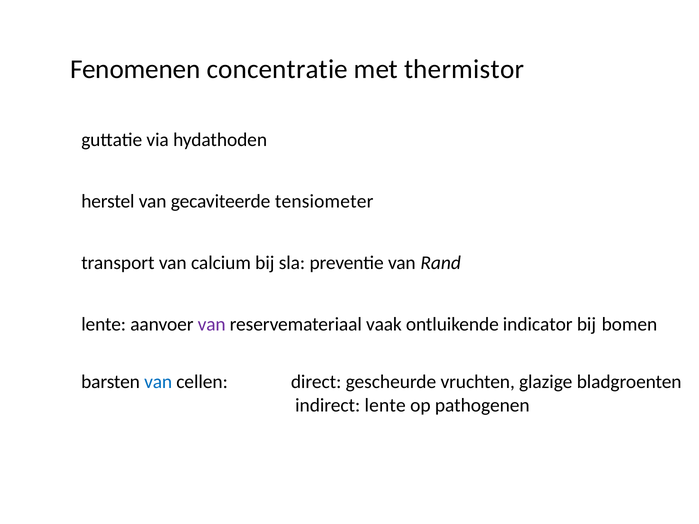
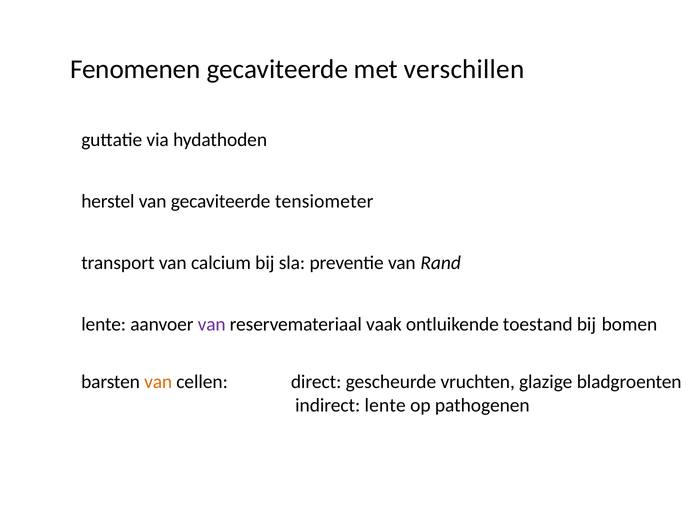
Fenomenen concentratie: concentratie -> gecaviteerde
thermistor: thermistor -> verschillen
indicator: indicator -> toestand
van at (158, 382) colour: blue -> orange
